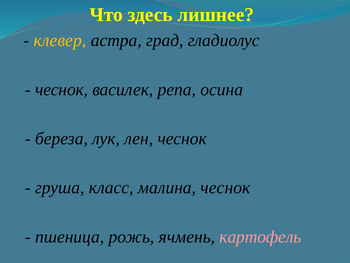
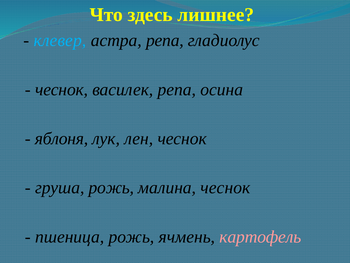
клевер colour: yellow -> light blue
астра град: град -> репа
береза: береза -> яблоня
груша класс: класс -> рожь
